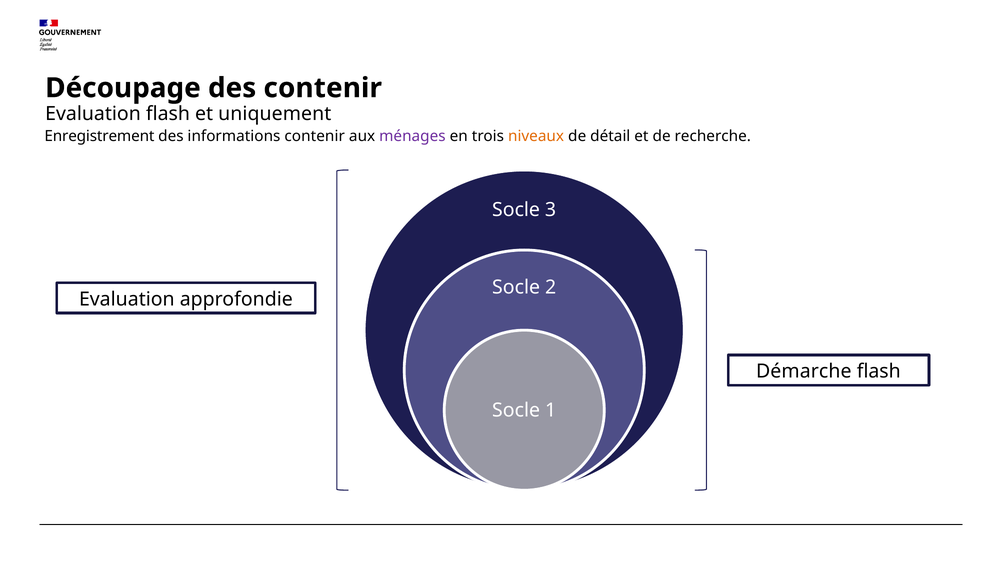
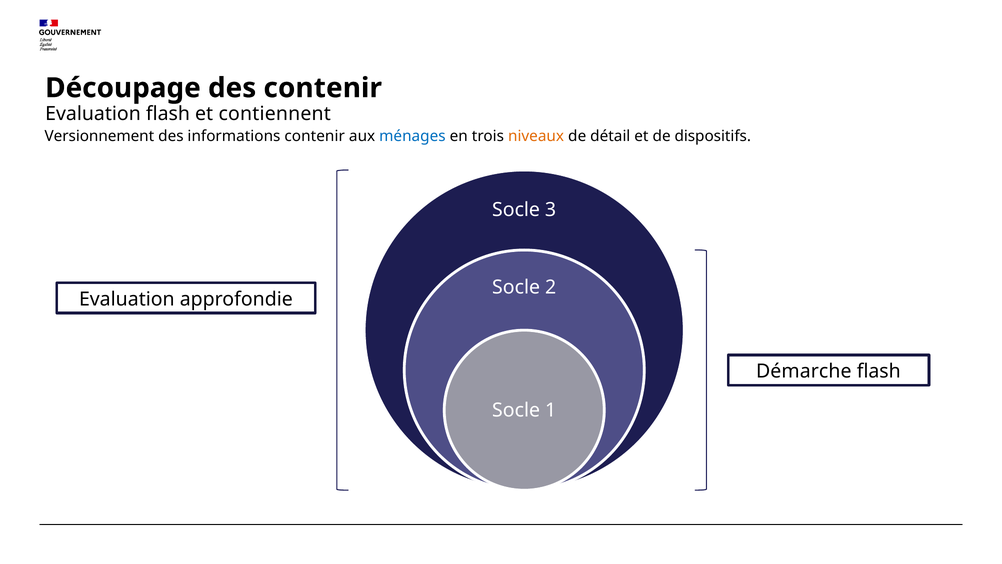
uniquement: uniquement -> contiennent
Enregistrement: Enregistrement -> Versionnement
ménages colour: purple -> blue
recherche: recherche -> dispositifs
